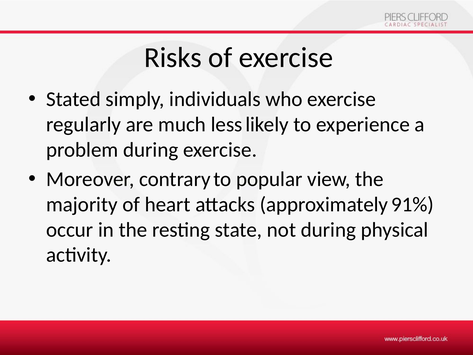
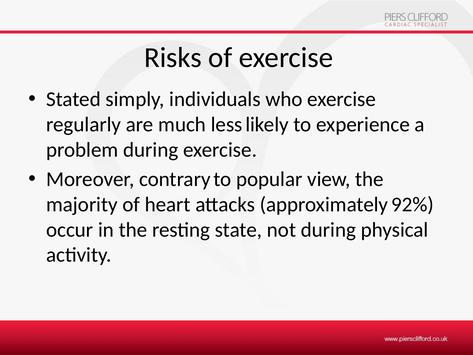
91%: 91% -> 92%
